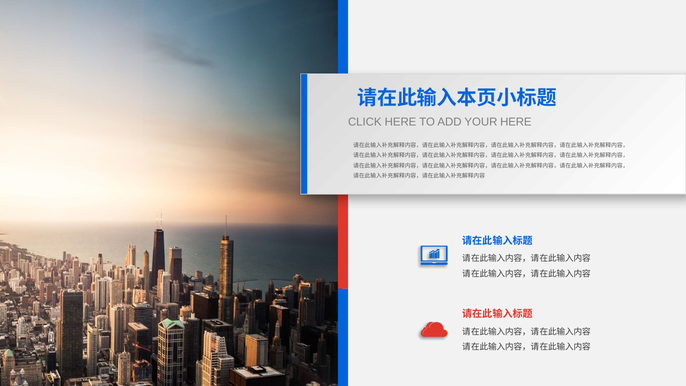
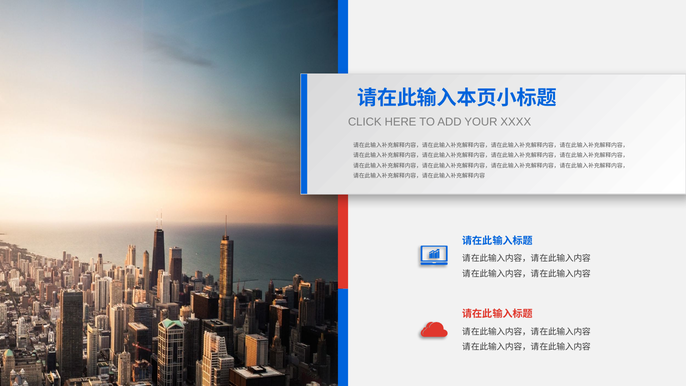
YOUR HERE: HERE -> XXXX
